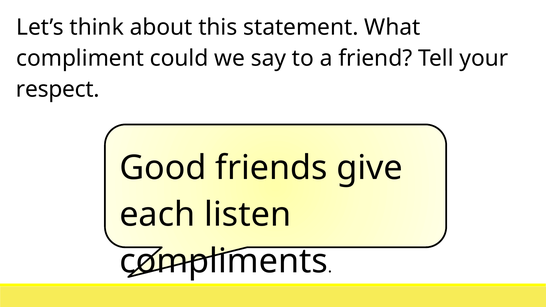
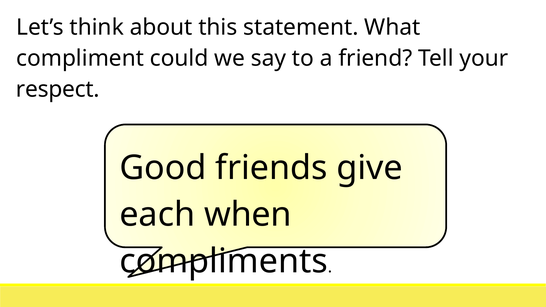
listen: listen -> when
